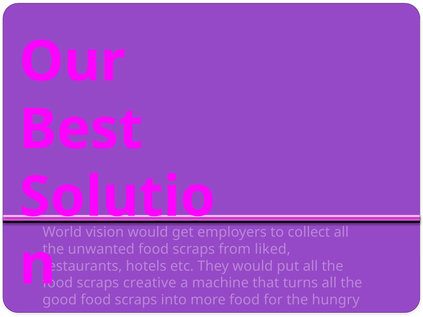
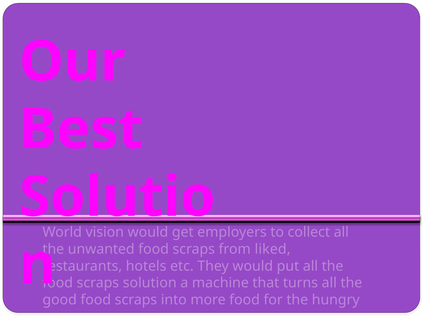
creative: creative -> solution
